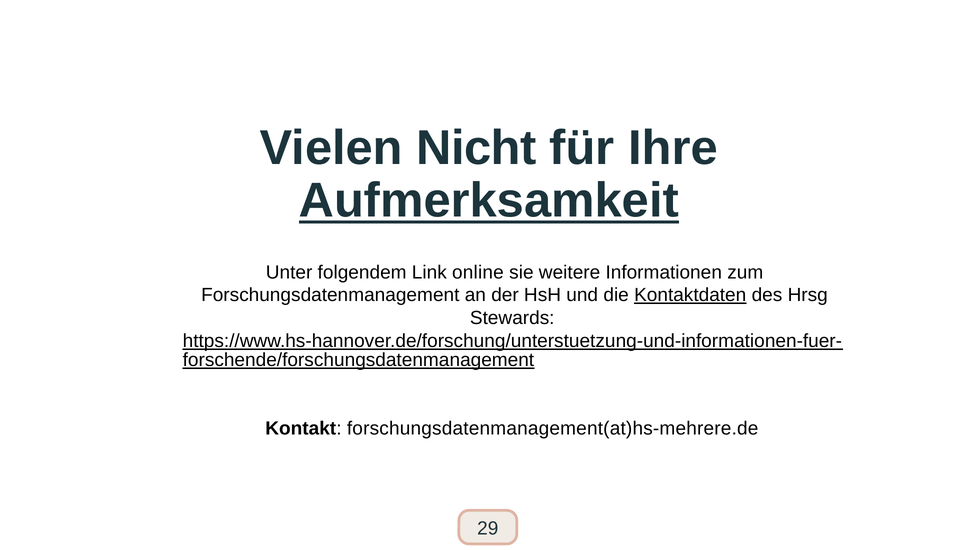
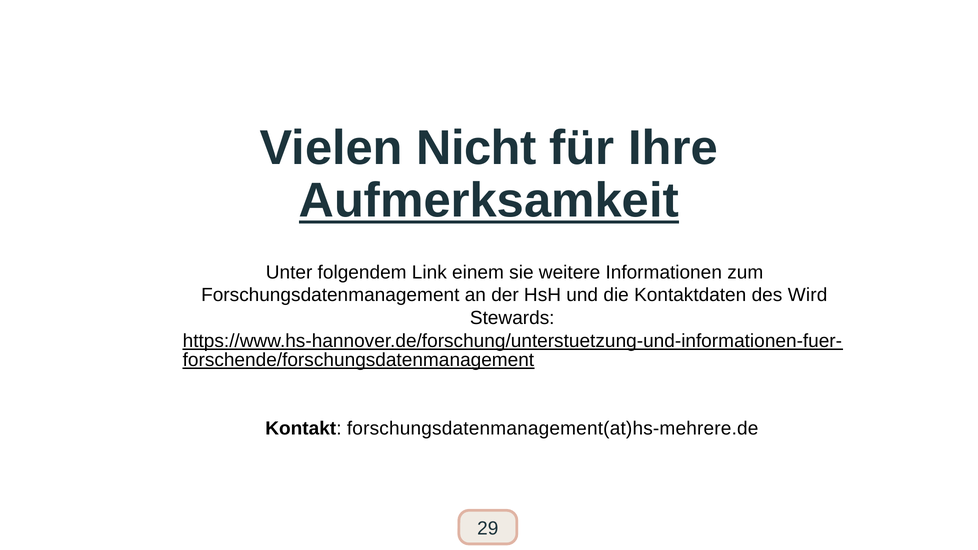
online: online -> einem
Kontaktdaten underline: present -> none
Hrsg: Hrsg -> Wird
